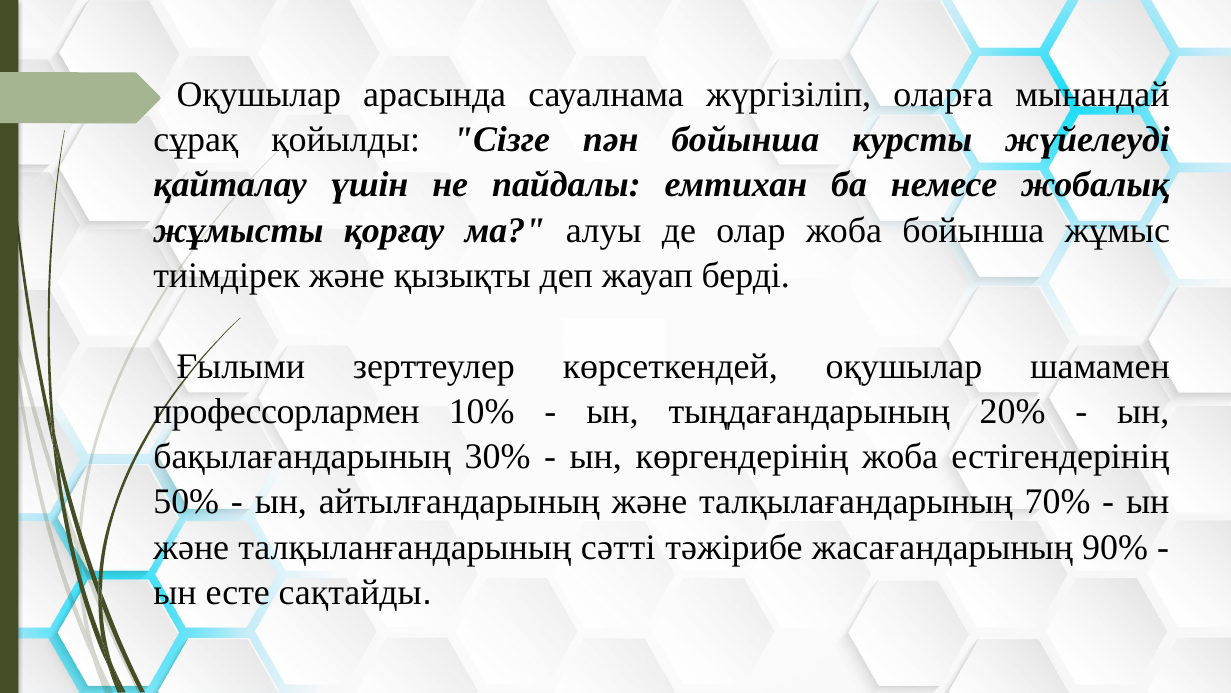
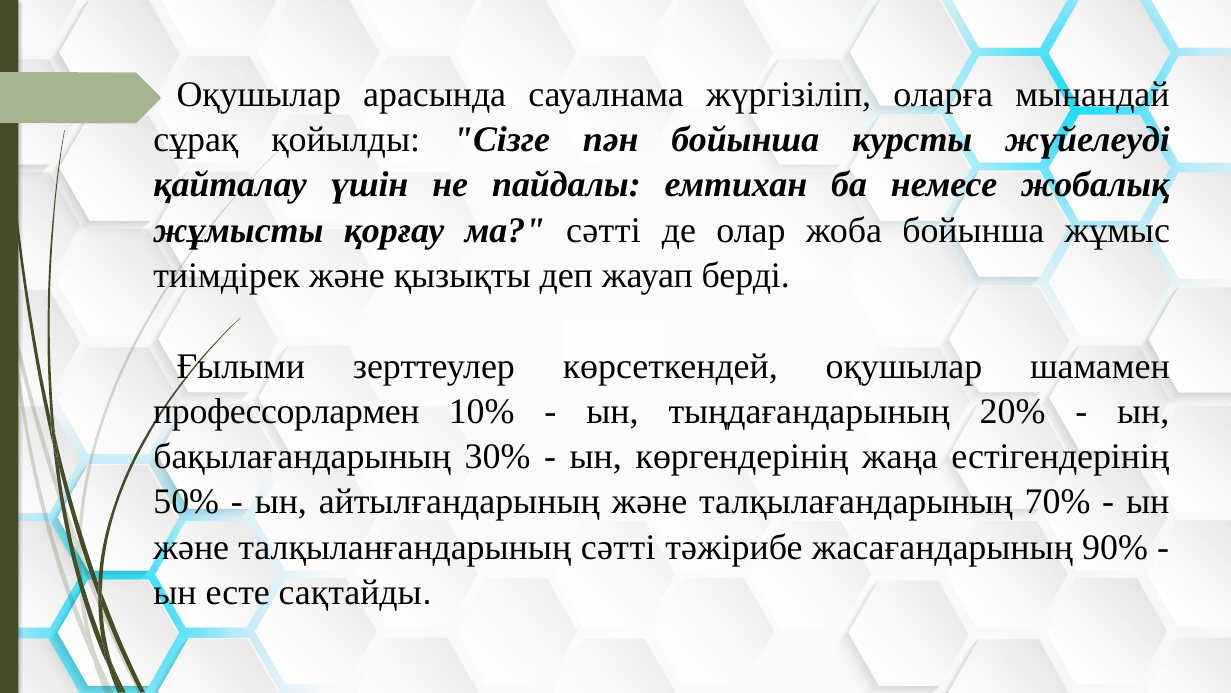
ма алуы: алуы -> сәтті
көргендерінің жоба: жоба -> жаңа
